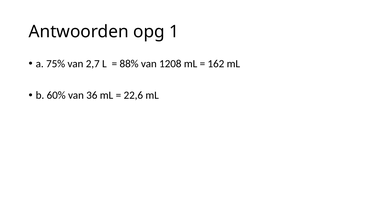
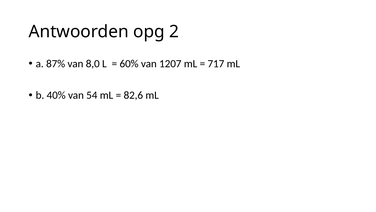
1: 1 -> 2
75%: 75% -> 87%
2,7: 2,7 -> 8,0
88%: 88% -> 60%
1208: 1208 -> 1207
162: 162 -> 717
60%: 60% -> 40%
36: 36 -> 54
22,6: 22,6 -> 82,6
